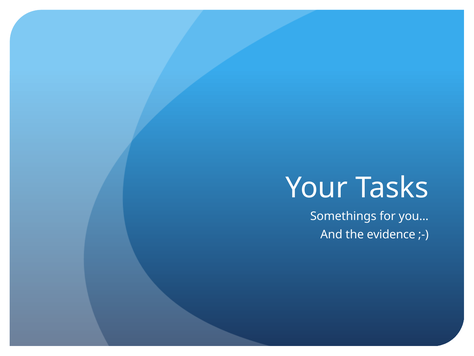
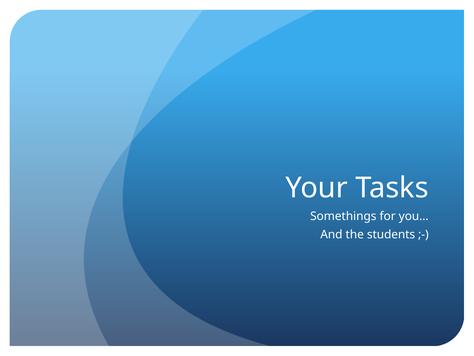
evidence: evidence -> students
